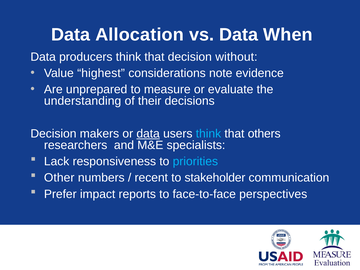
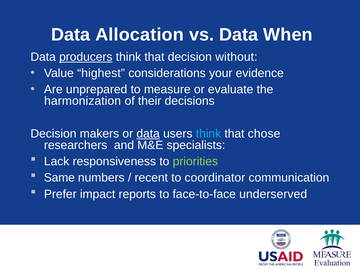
producers underline: none -> present
note: note -> your
understanding: understanding -> harmonization
others: others -> chose
priorities colour: light blue -> light green
Other: Other -> Same
stakeholder: stakeholder -> coordinator
perspectives: perspectives -> underserved
